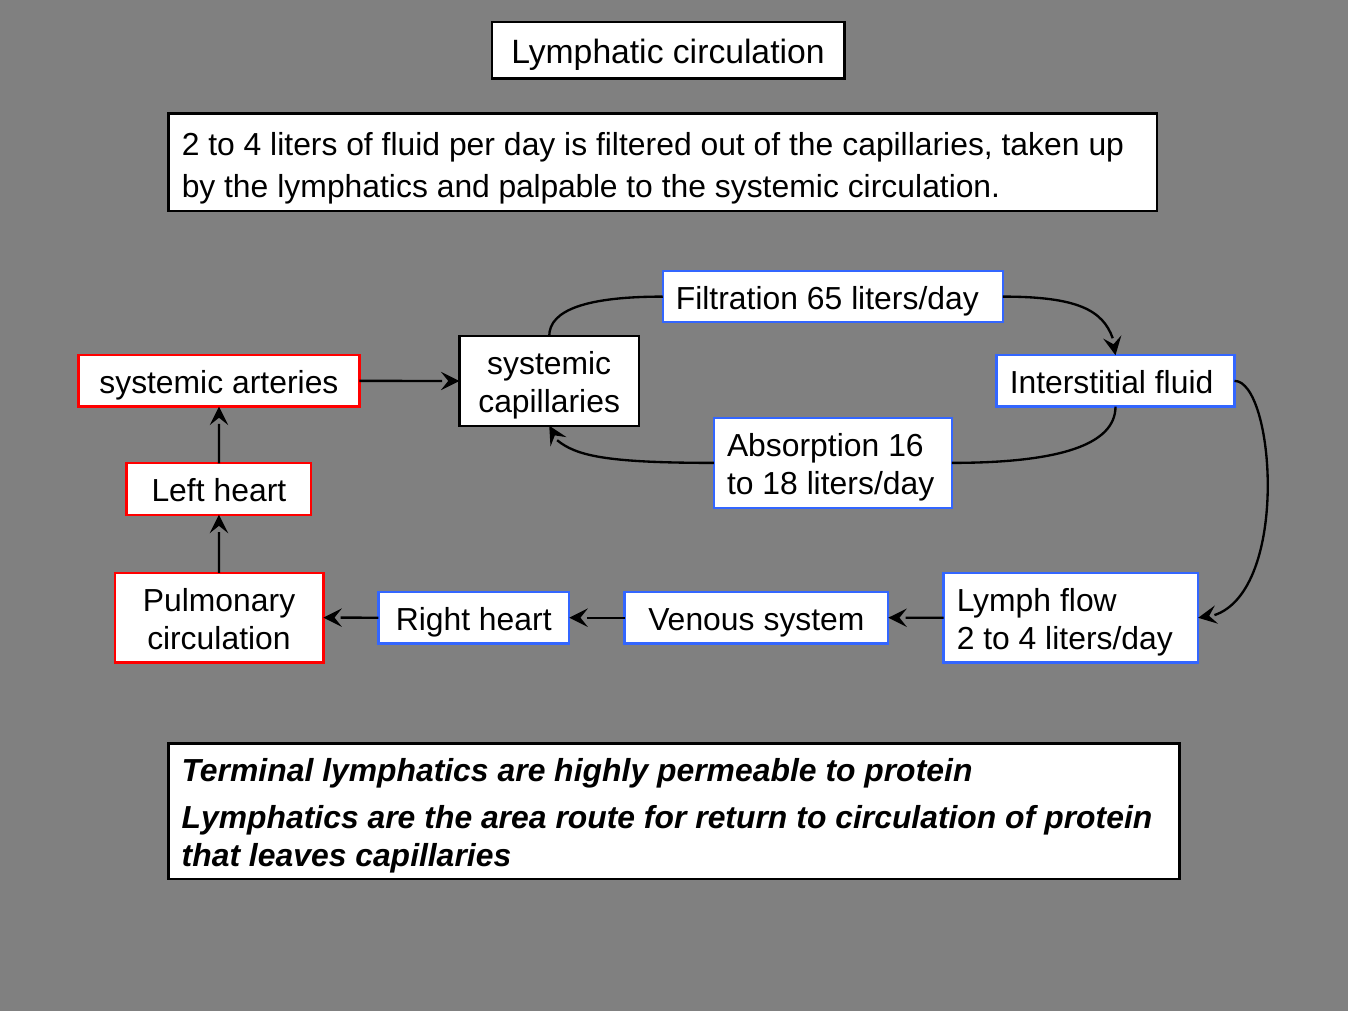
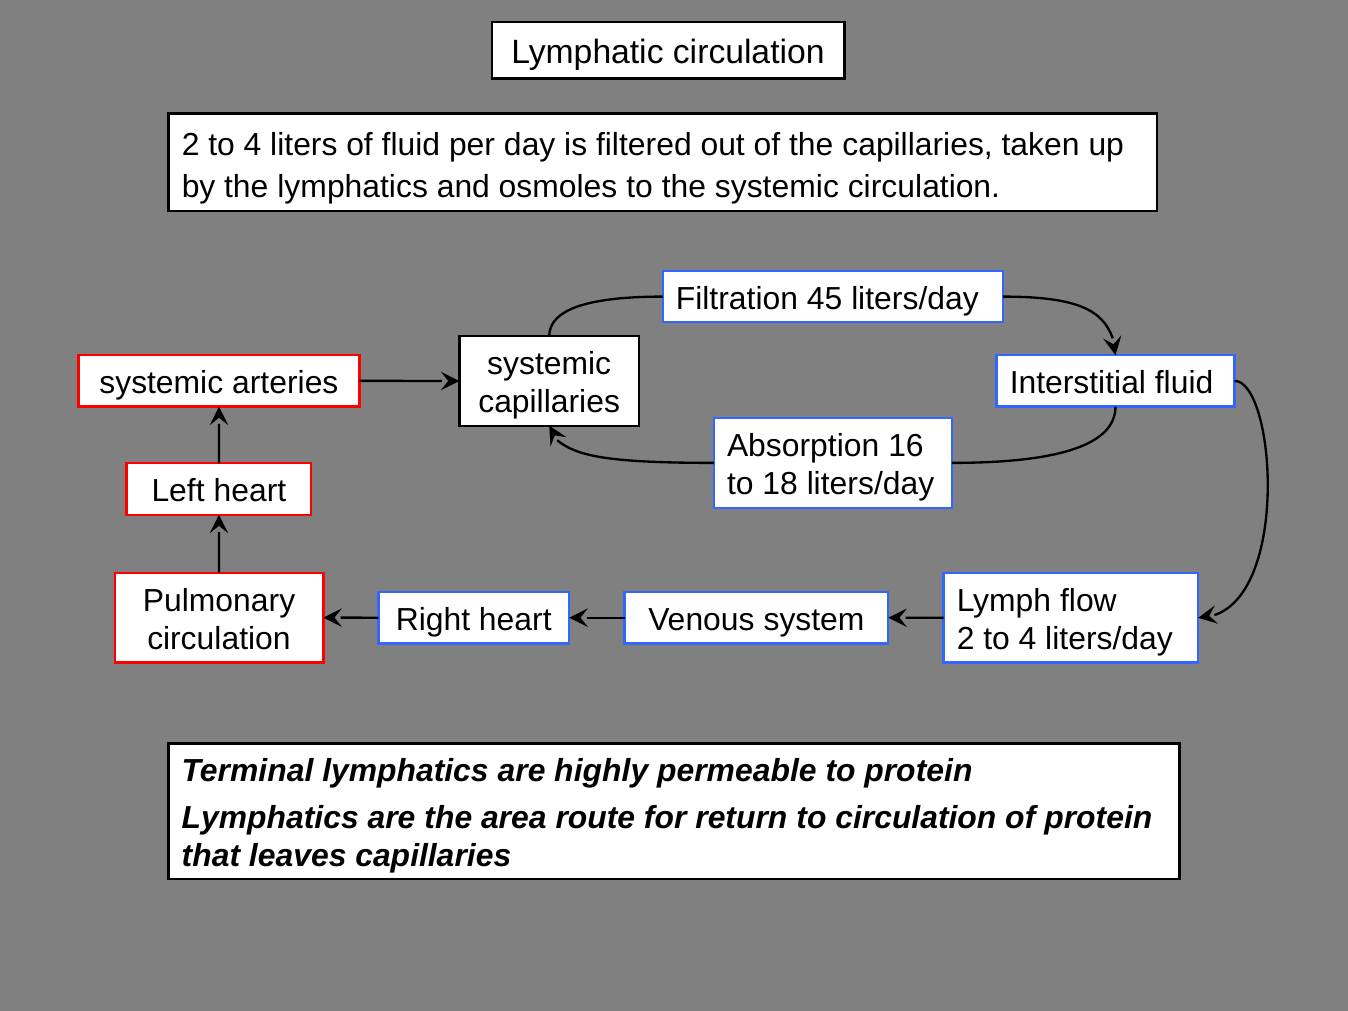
palpable: palpable -> osmoles
65: 65 -> 45
